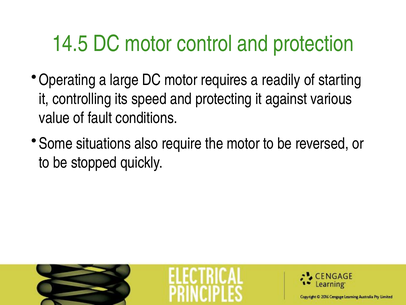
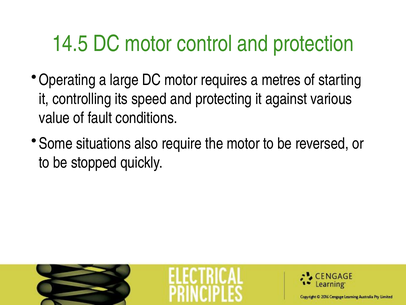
readily: readily -> metres
